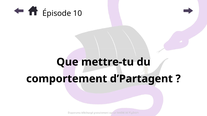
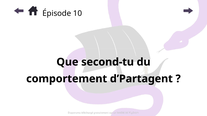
mettre-tu: mettre-tu -> second-tu
